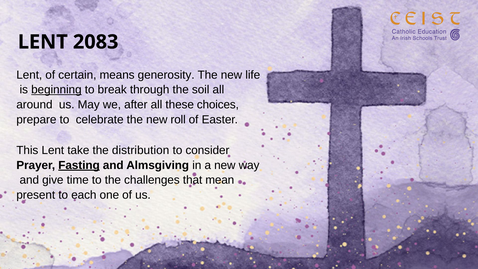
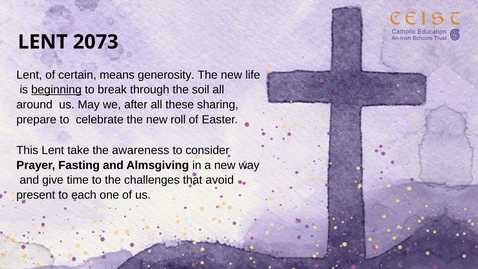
2083: 2083 -> 2073
choices: choices -> sharing
distribution: distribution -> awareness
Fasting underline: present -> none
mean: mean -> avoid
